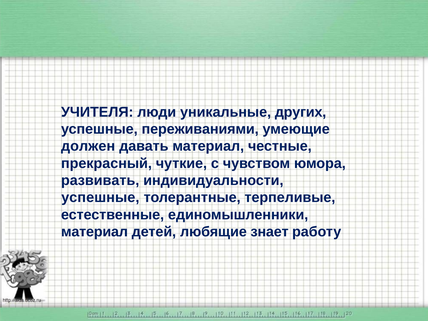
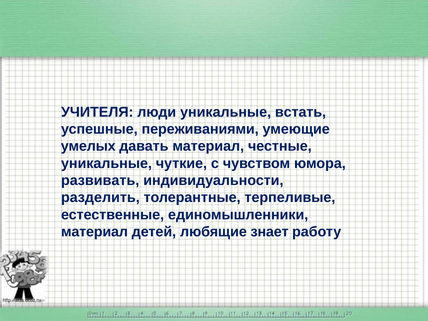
других: других -> встать
должен: должен -> умелых
прекрасный at (106, 163): прекрасный -> уникальные
успешные at (100, 198): успешные -> разделить
